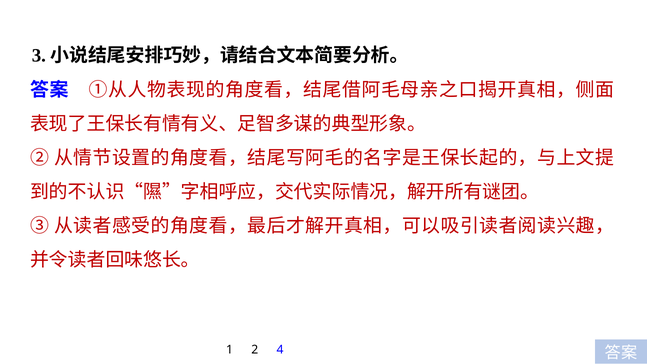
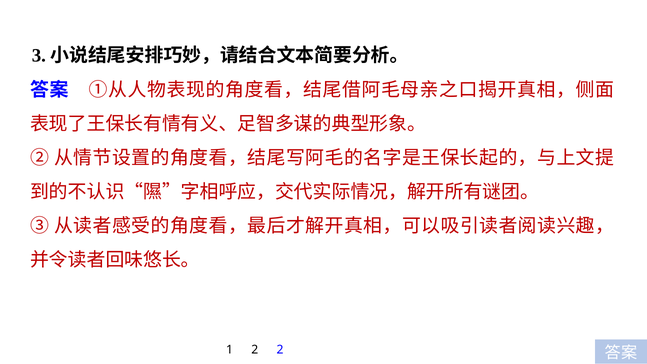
2 4: 4 -> 2
